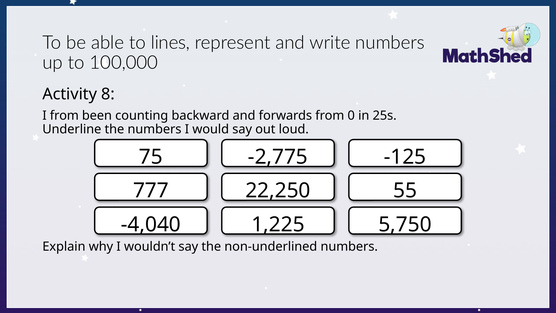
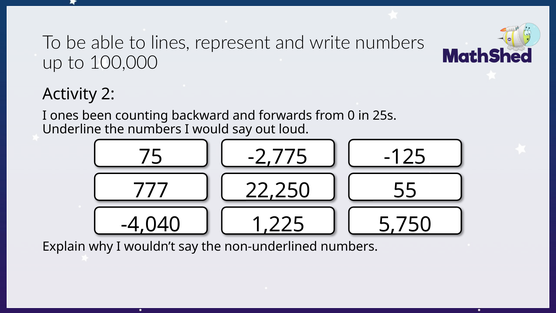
8: 8 -> 2
I from: from -> ones
